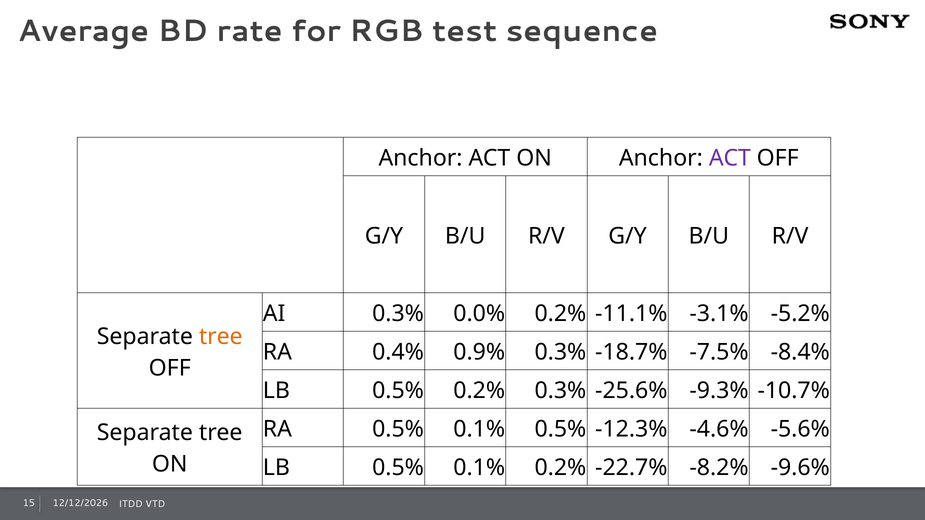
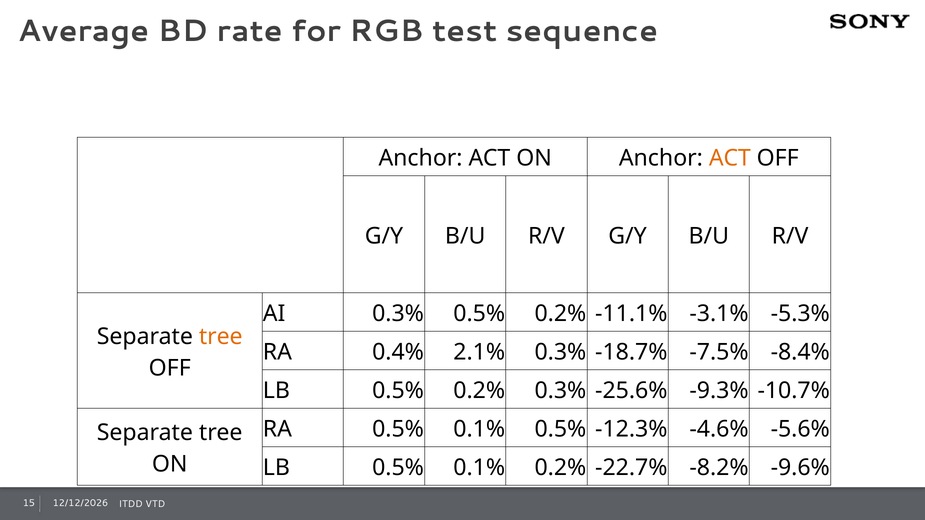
ACT at (730, 158) colour: purple -> orange
0.3% 0.0%: 0.0% -> 0.5%
-5.2%: -5.2% -> -5.3%
0.9%: 0.9% -> 2.1%
